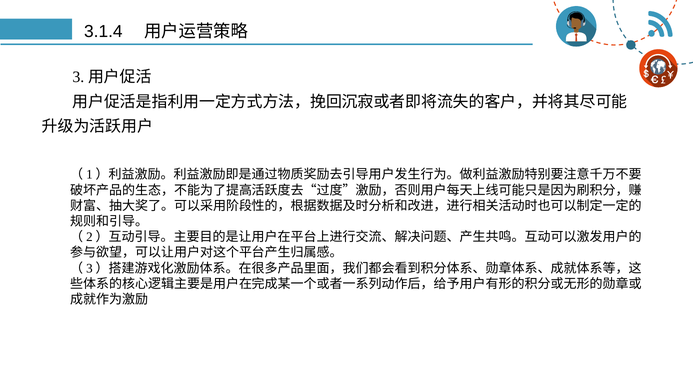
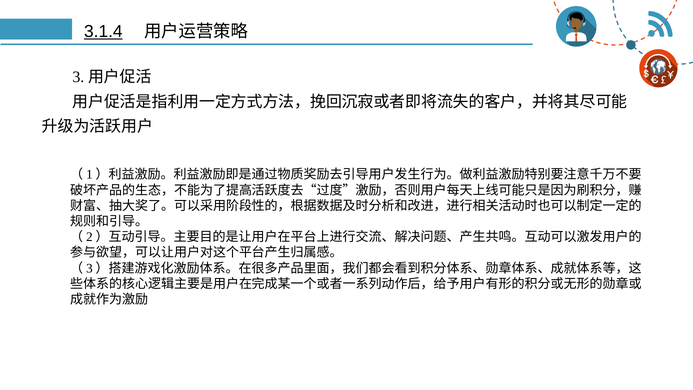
3.1.4 underline: none -> present
